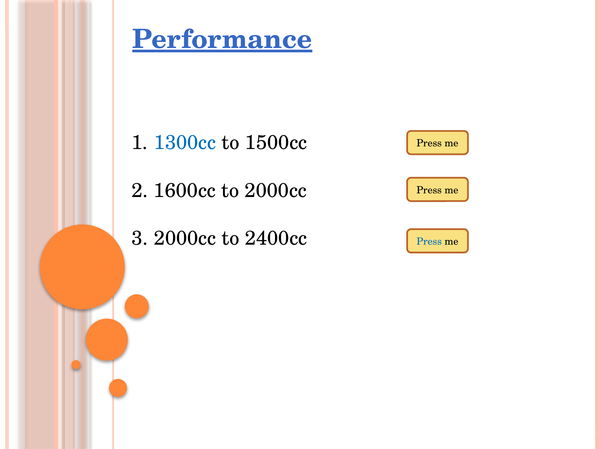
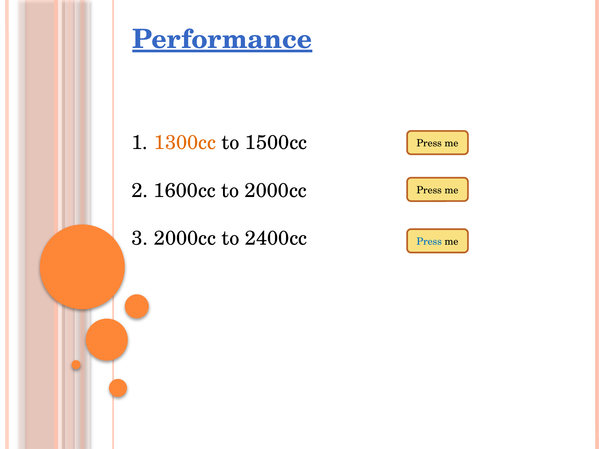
1300cc colour: blue -> orange
